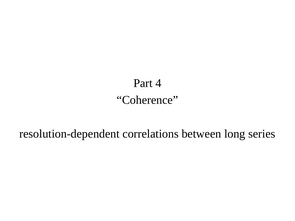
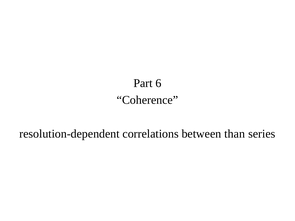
4: 4 -> 6
long: long -> than
